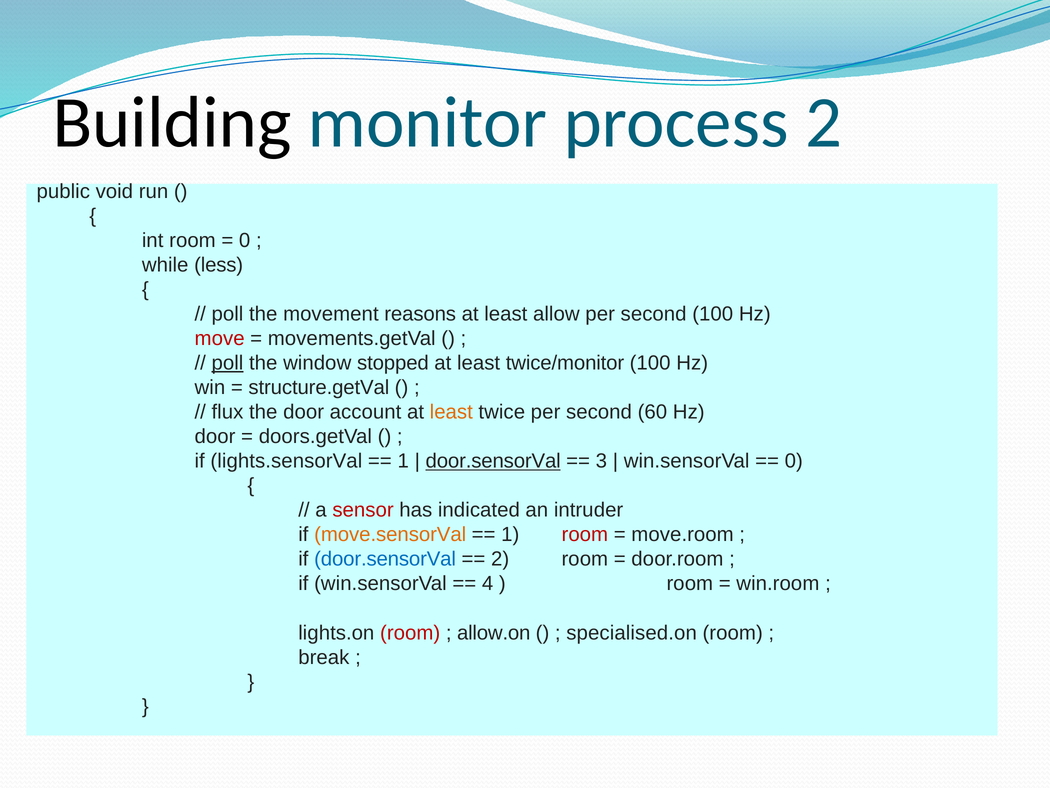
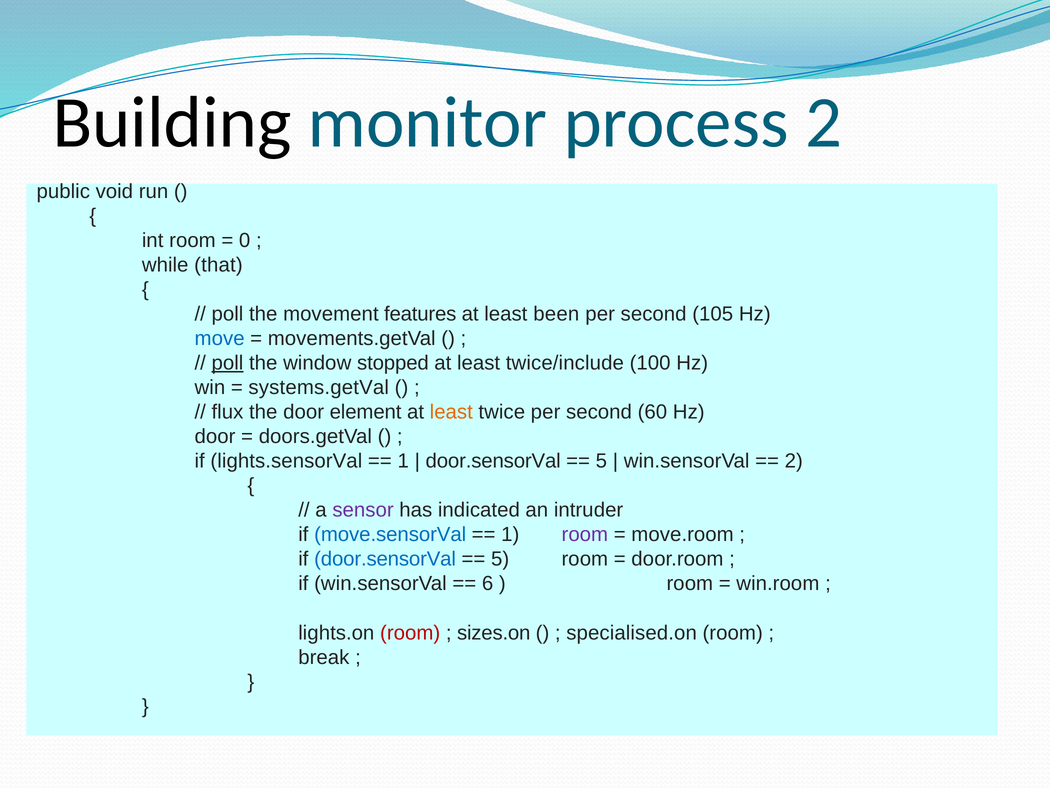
less: less -> that
reasons: reasons -> features
allow: allow -> been
second 100: 100 -> 105
move colour: red -> blue
twice/monitor: twice/monitor -> twice/include
structure.getVal: structure.getVal -> systems.getVal
account: account -> element
door.sensorVal at (493, 461) underline: present -> none
3 at (601, 461): 3 -> 5
0 at (794, 461): 0 -> 2
sensor colour: red -> purple
move.sensorVal colour: orange -> blue
room at (585, 534) colour: red -> purple
2 at (500, 559): 2 -> 5
4: 4 -> 6
allow.on: allow.on -> sizes.on
